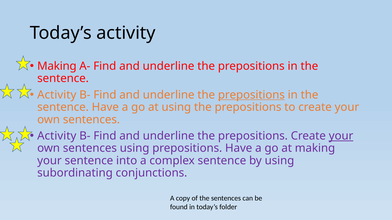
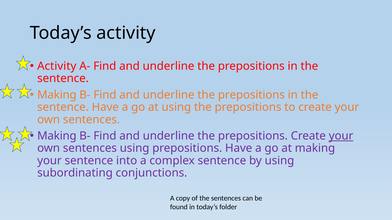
Making at (57, 66): Making -> Activity
Activity at (57, 95): Activity -> Making
prepositions at (251, 95) underline: present -> none
Activity at (57, 136): Activity -> Making
